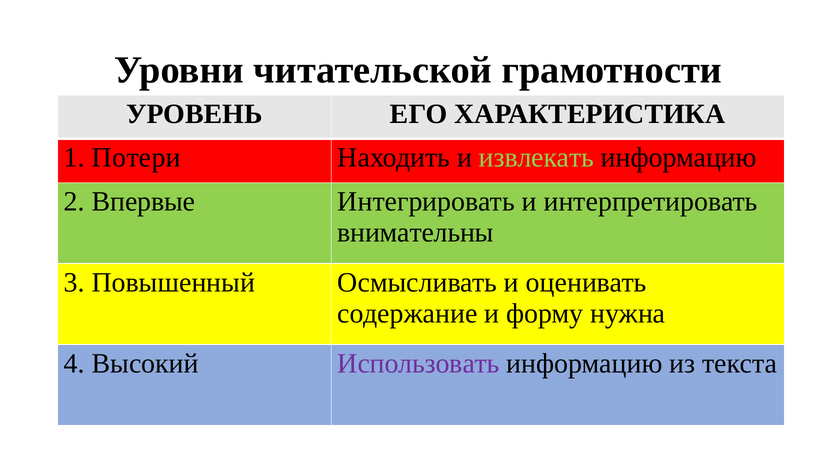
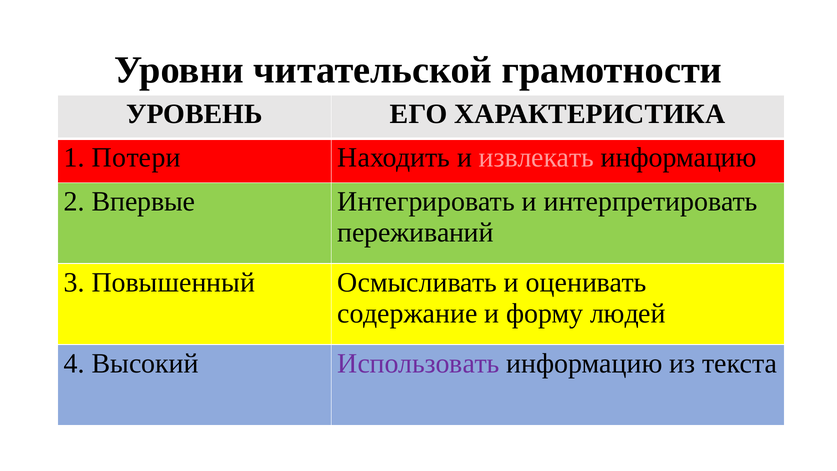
извлекать colour: light green -> pink
внимательны: внимательны -> переживаний
нужна: нужна -> людей
